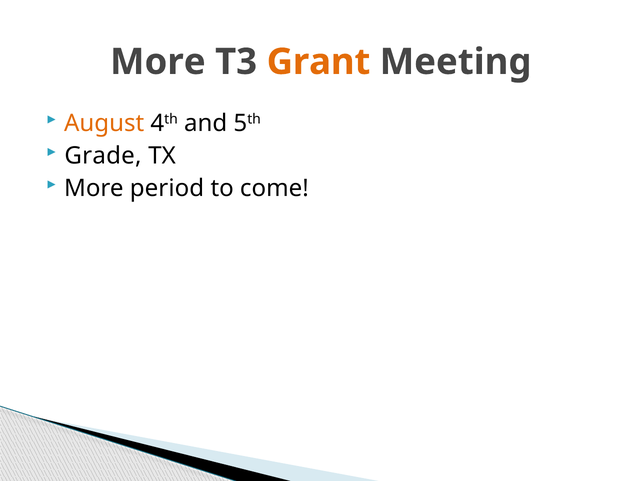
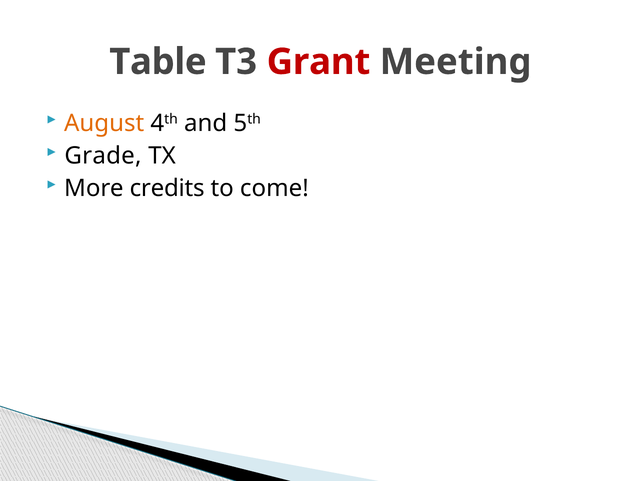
More at (158, 62): More -> Table
Grant colour: orange -> red
period: period -> credits
